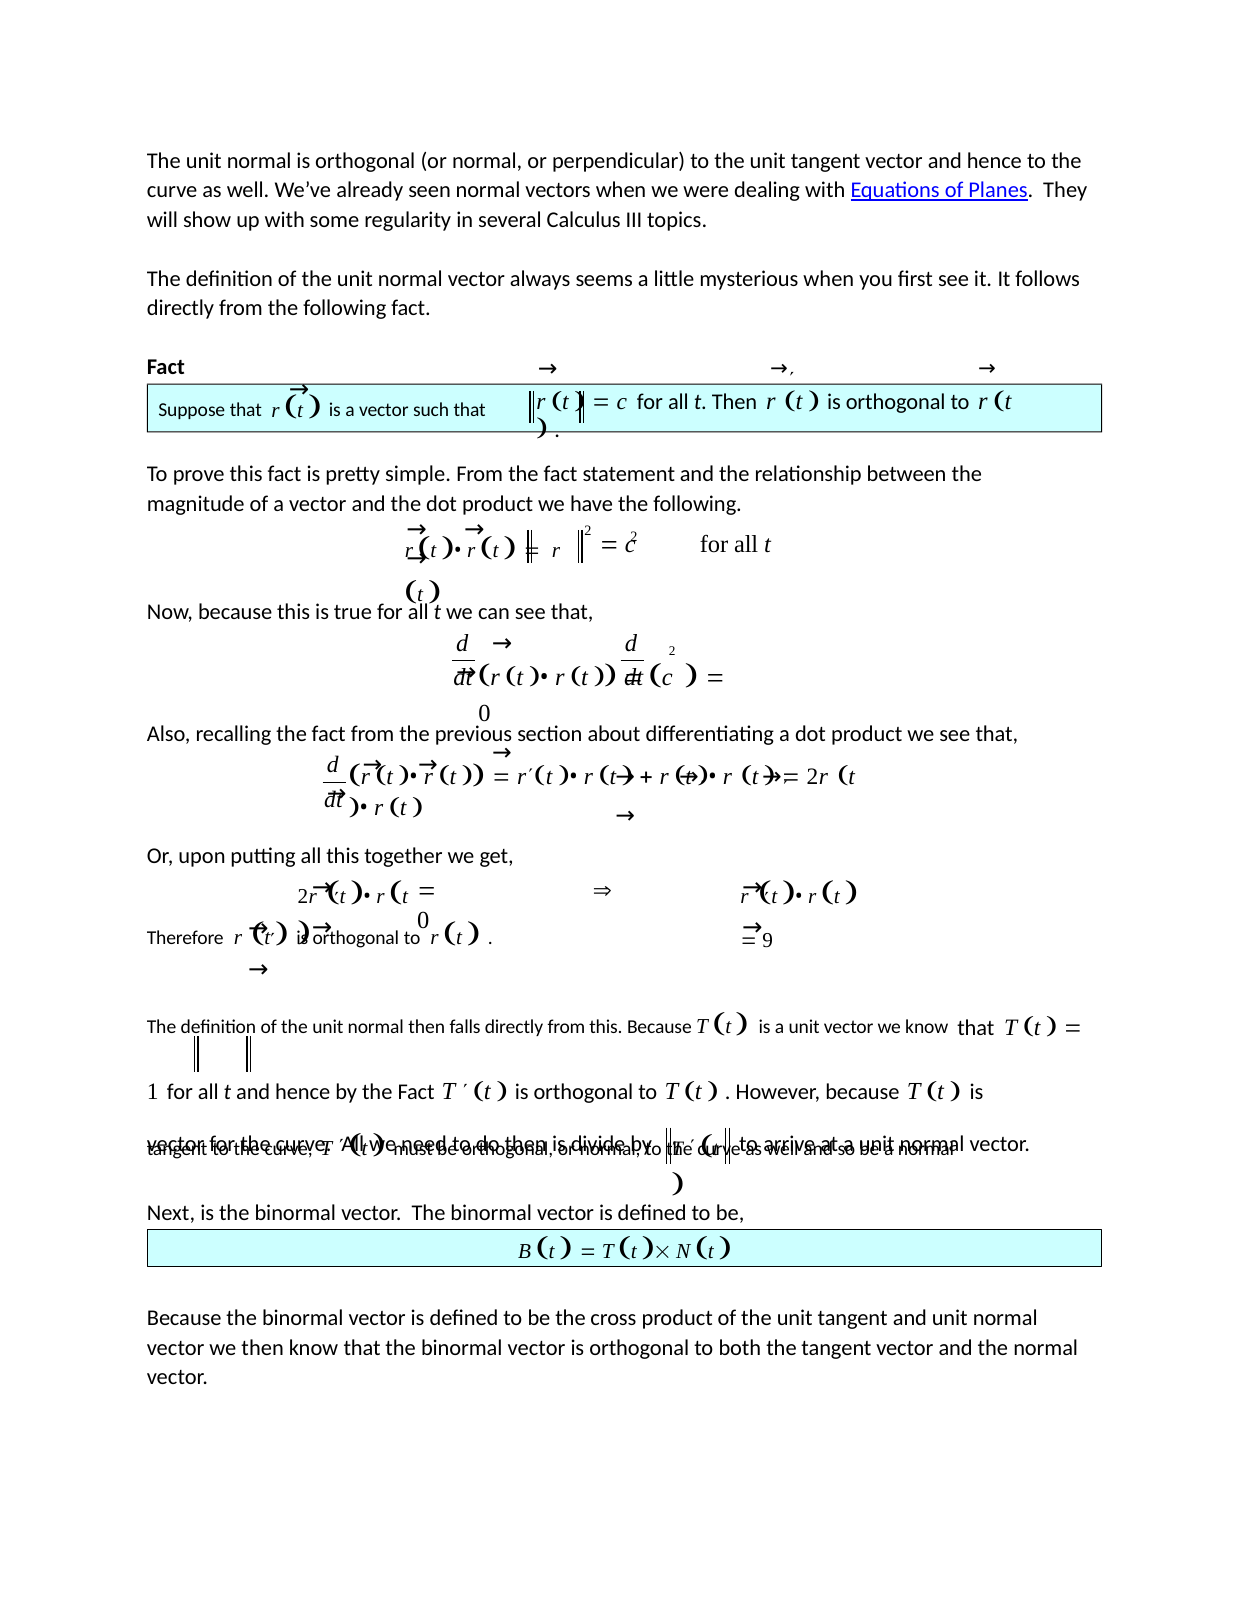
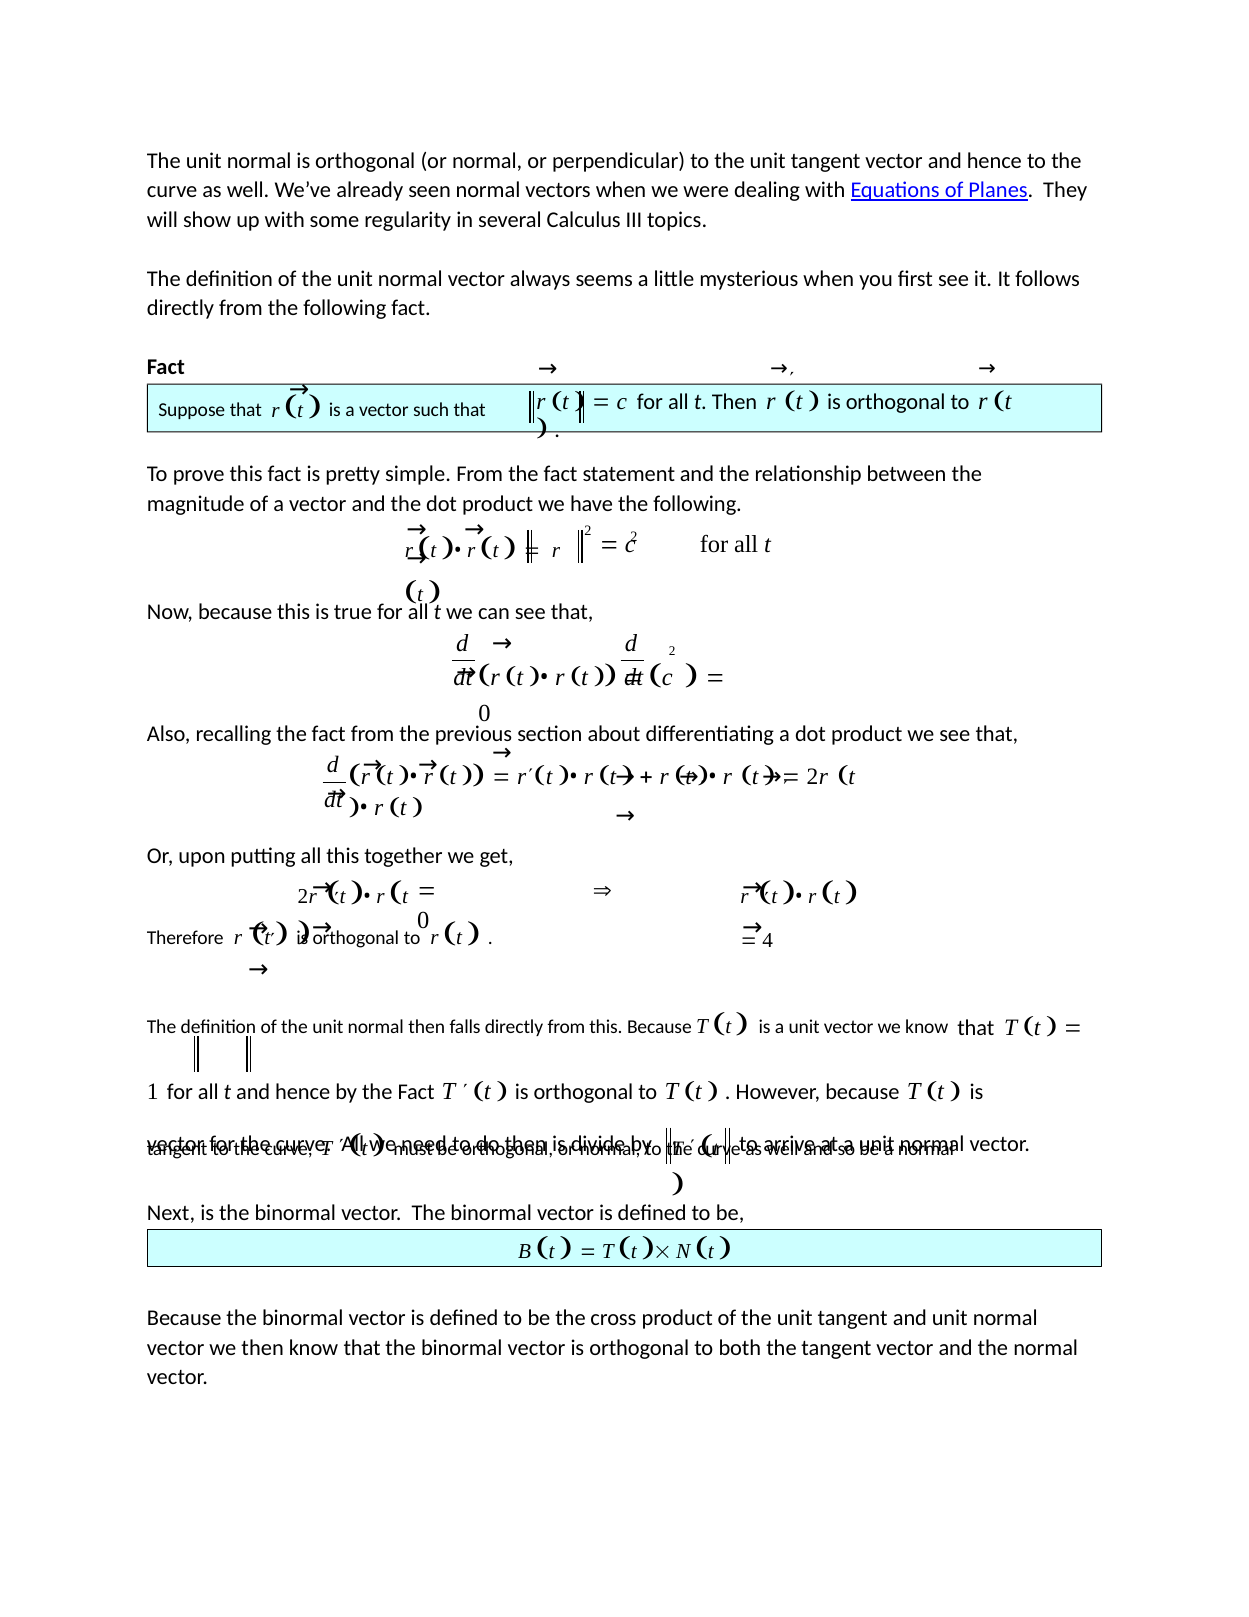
9: 9 -> 4
